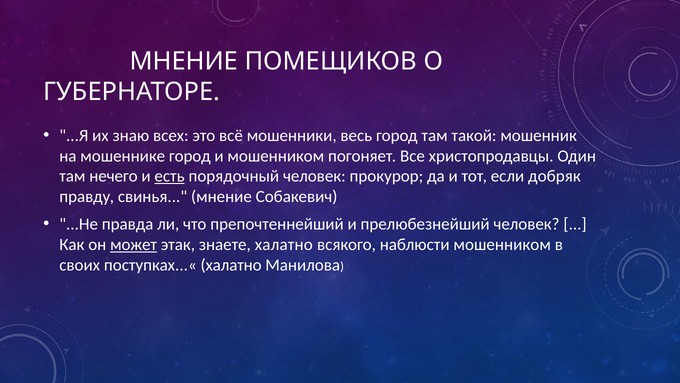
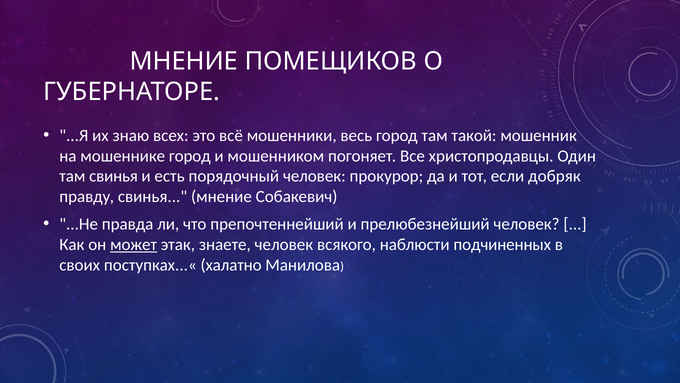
там нечего: нечего -> свинья
есть underline: present -> none
знаете халатно: халатно -> человек
наблюсти мошенником: мошенником -> подчиненных
